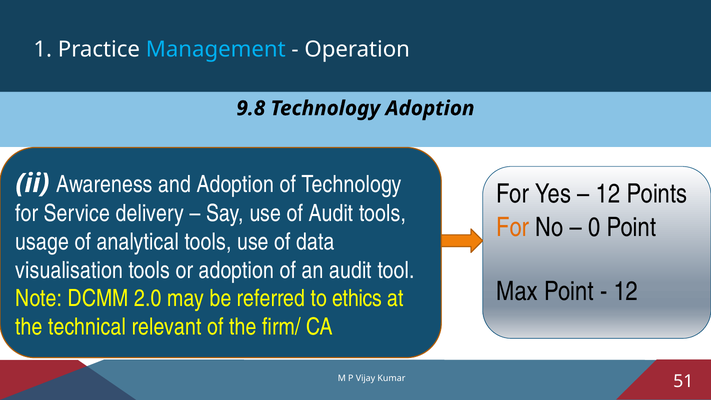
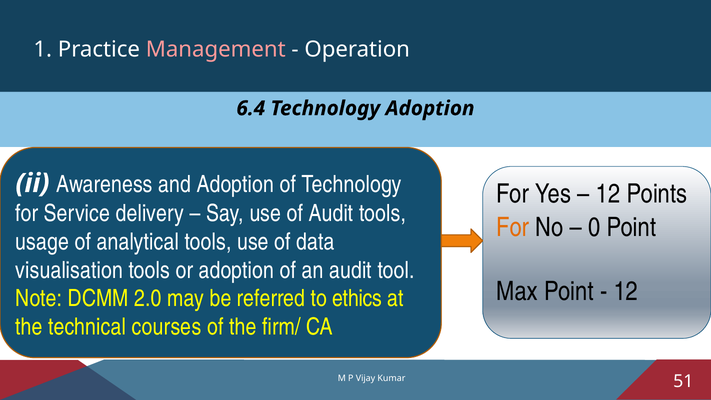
Management colour: light blue -> pink
9.8: 9.8 -> 6.4
relevant: relevant -> courses
